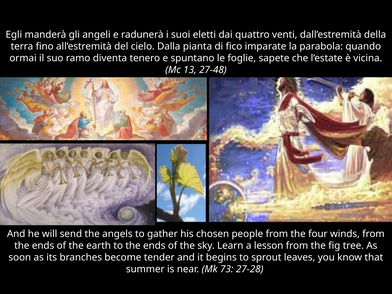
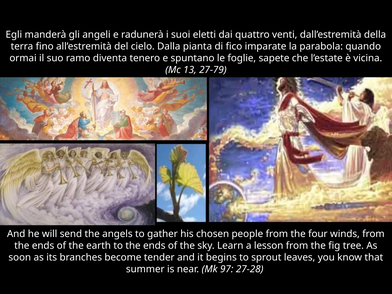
27-48: 27-48 -> 27-79
73: 73 -> 97
